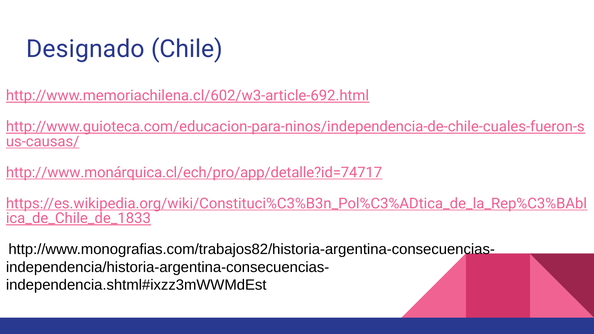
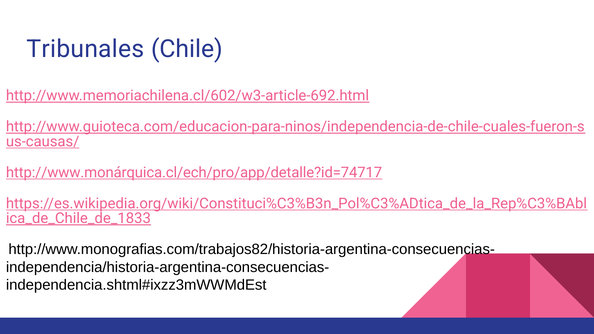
Designado: Designado -> Tribunales
